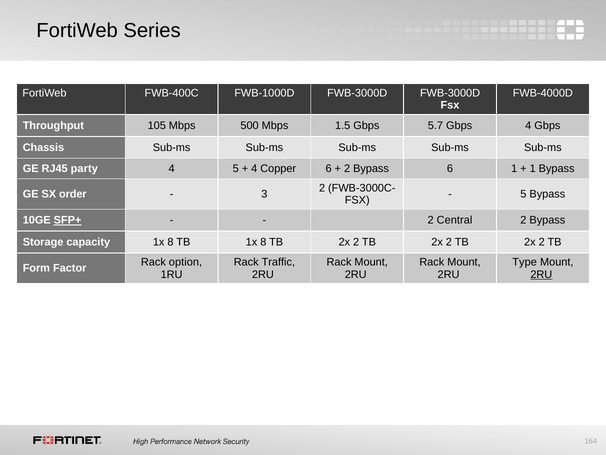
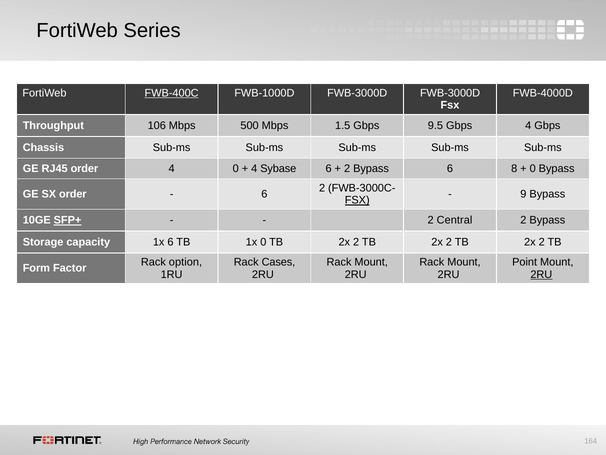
FWB-400C underline: none -> present
105: 105 -> 106
5.7: 5.7 -> 9.5
RJ45 party: party -> order
4 5: 5 -> 0
Copper: Copper -> Sybase
6 1: 1 -> 8
1 at (533, 168): 1 -> 0
3 at (264, 194): 3 -> 6
5 at (523, 194): 5 -> 9
FSX at (357, 200) underline: none -> present
capacity 1x 8: 8 -> 6
TB 1x 8: 8 -> 0
Traffic: Traffic -> Cases
Type: Type -> Point
